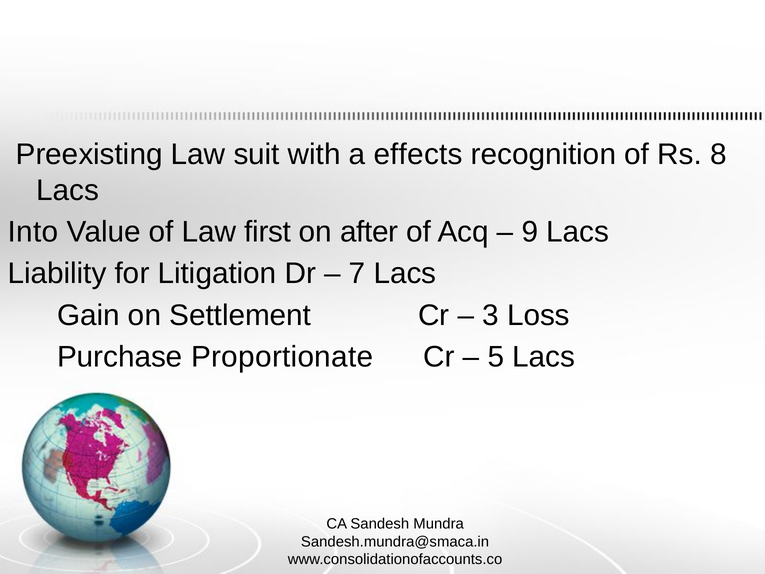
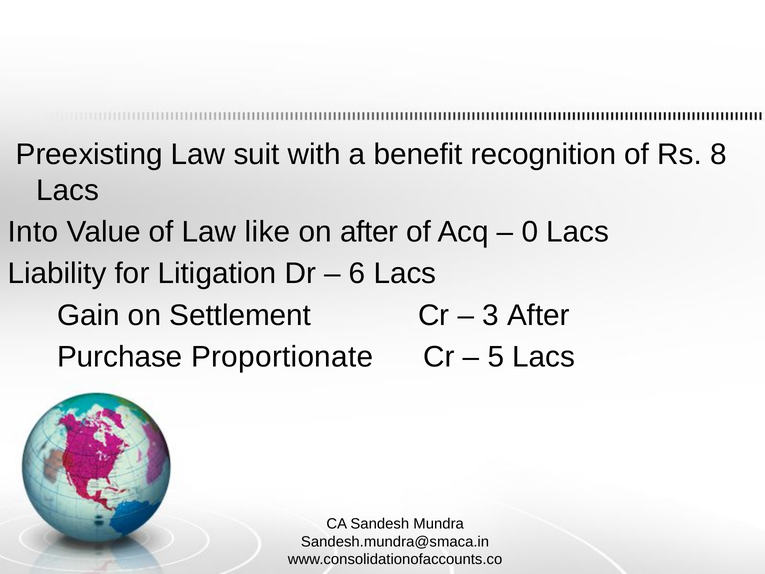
effects: effects -> benefit
first: first -> like
9: 9 -> 0
7: 7 -> 6
3 Loss: Loss -> After
